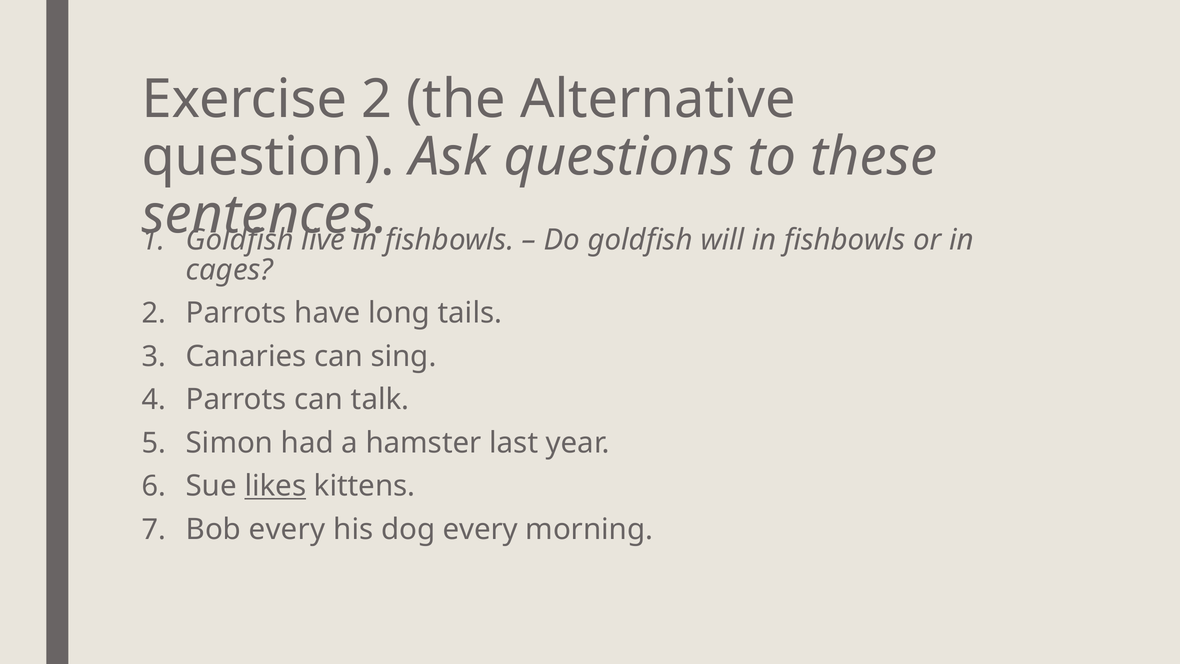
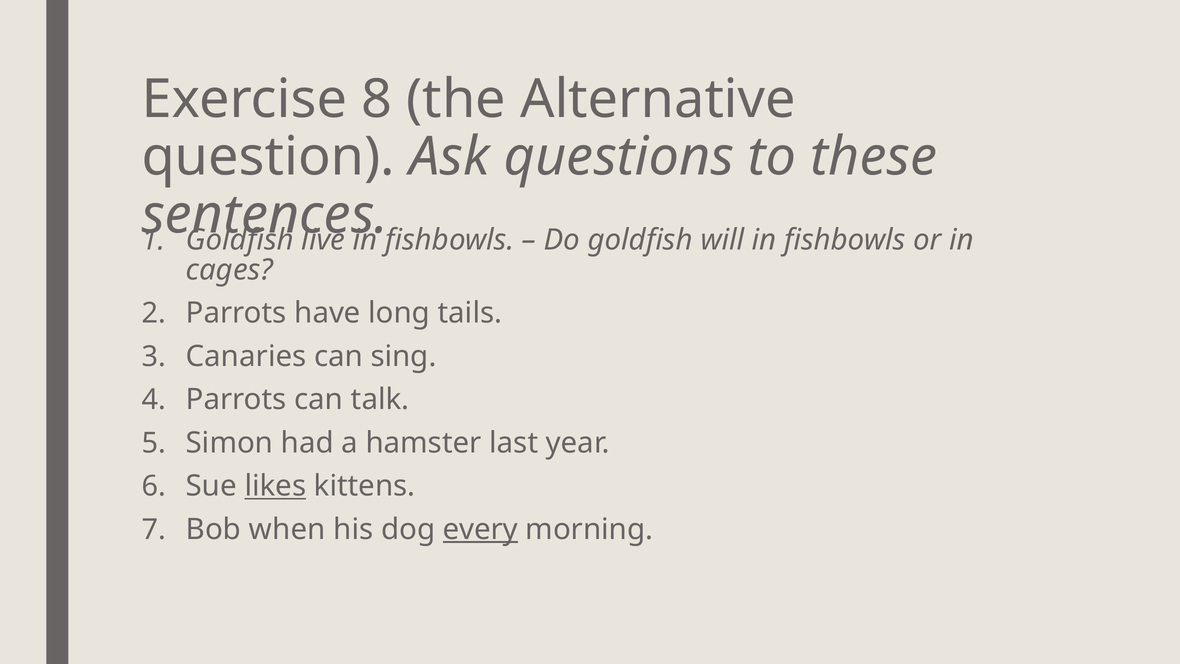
Exercise 2: 2 -> 8
Bob every: every -> when
every at (480, 529) underline: none -> present
